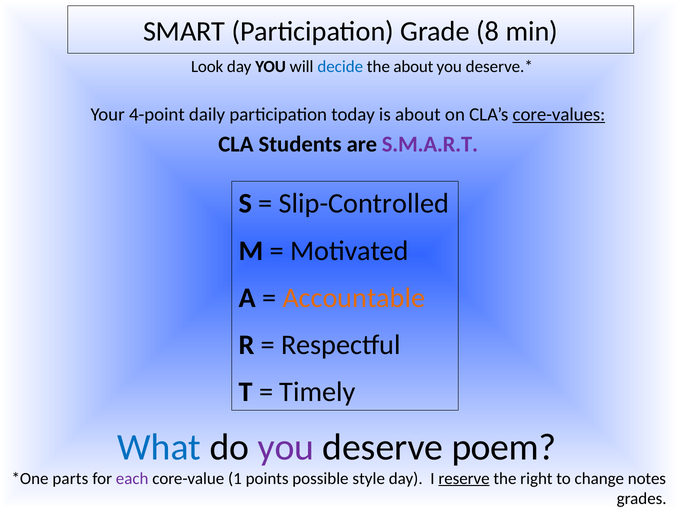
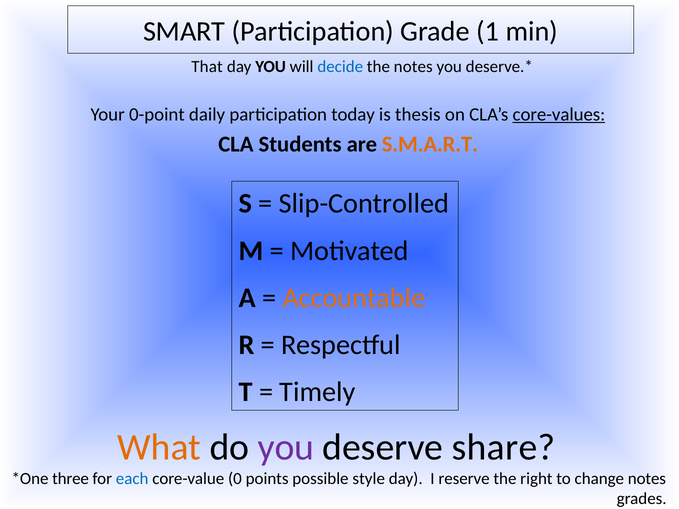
8: 8 -> 1
Look: Look -> That
the about: about -> notes
4-point: 4-point -> 0-point
is about: about -> thesis
S.M.A.R.T colour: purple -> orange
What colour: blue -> orange
poem: poem -> share
parts: parts -> three
each colour: purple -> blue
1: 1 -> 0
reserve underline: present -> none
